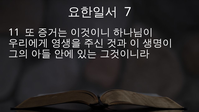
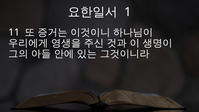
7: 7 -> 1
